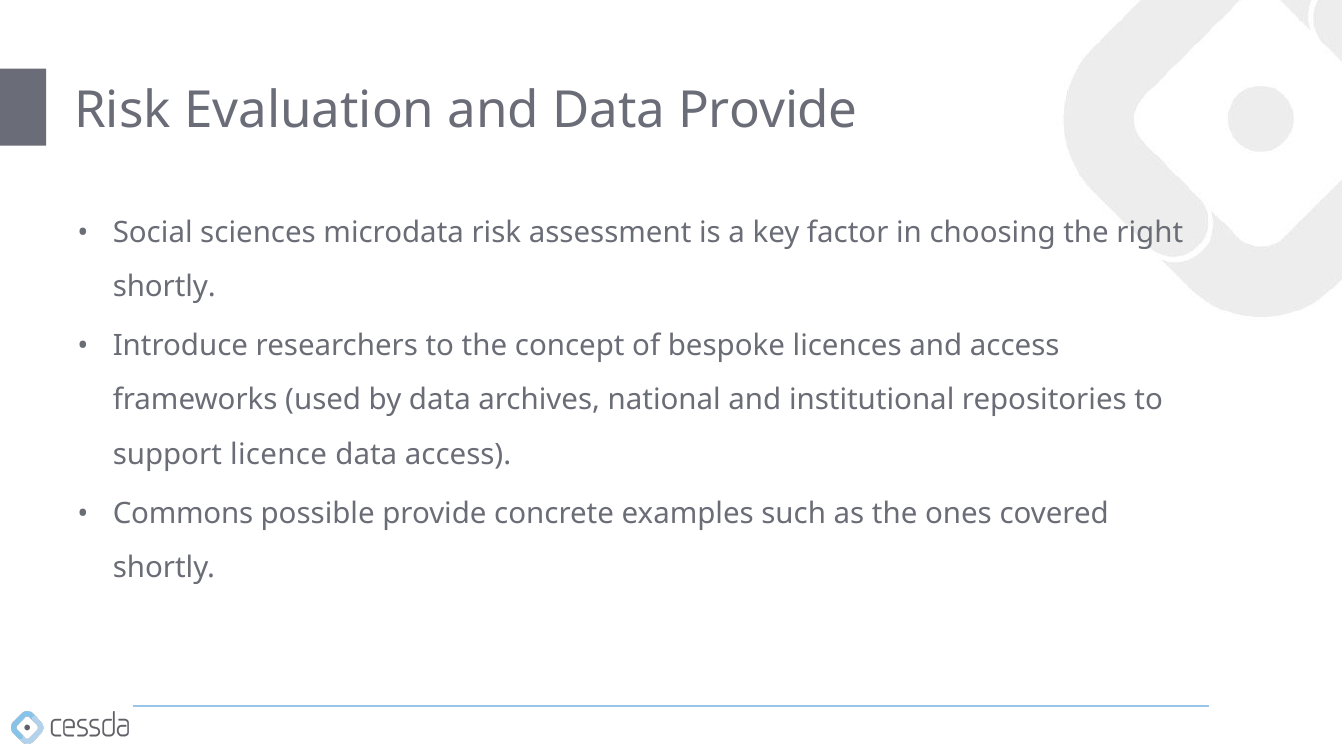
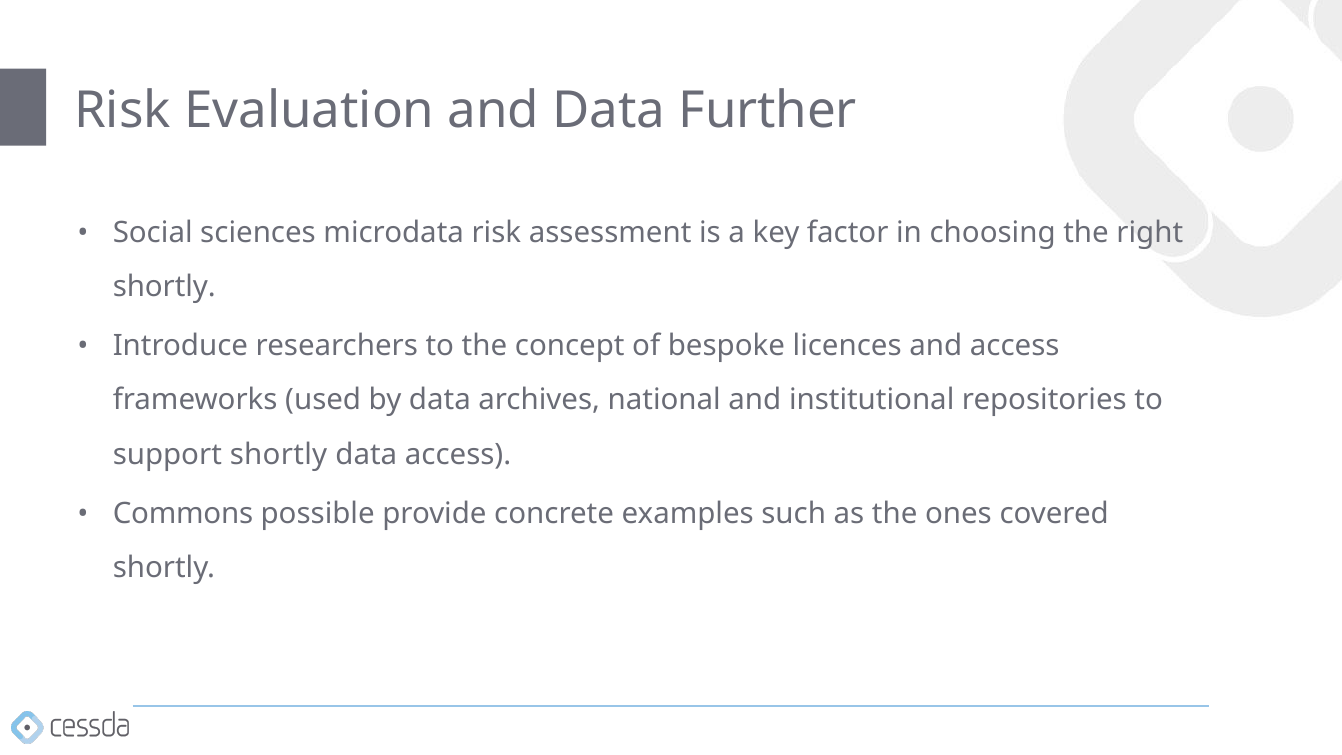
Data Provide: Provide -> Further
support licence: licence -> shortly
